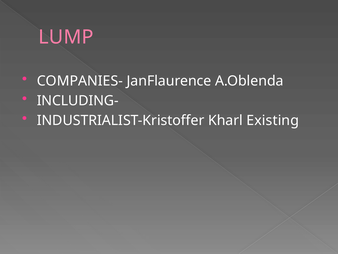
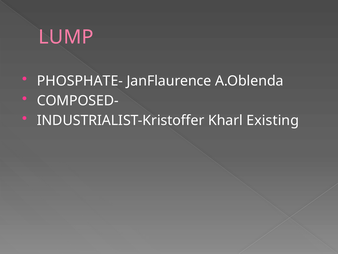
COMPANIES-: COMPANIES- -> PHOSPHATE-
INCLUDING-: INCLUDING- -> COMPOSED-
